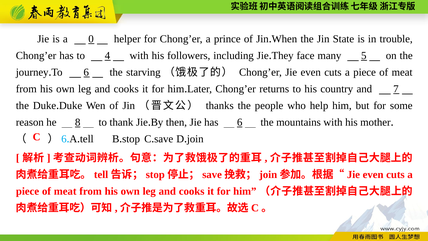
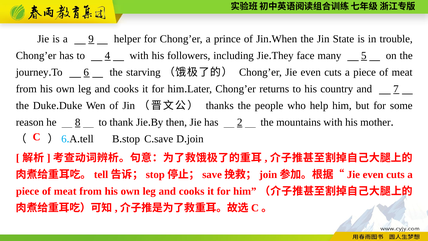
0: 0 -> 9
has 6: 6 -> 2
